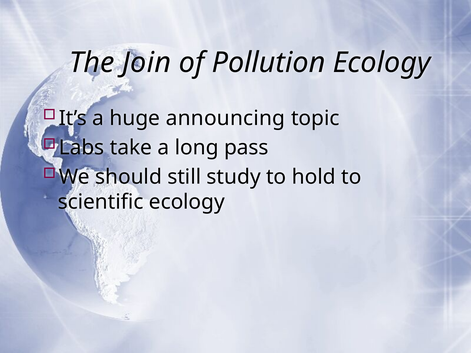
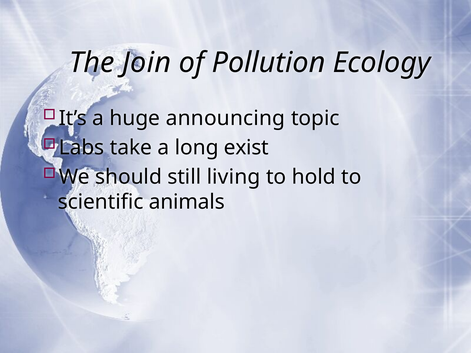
pass: pass -> exist
study: study -> living
scientific ecology: ecology -> animals
